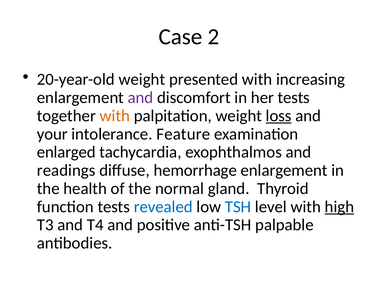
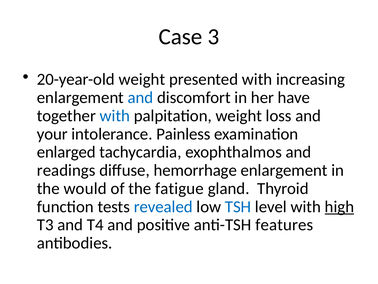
2: 2 -> 3
and at (140, 97) colour: purple -> blue
her tests: tests -> have
with at (115, 116) colour: orange -> blue
loss underline: present -> none
Feature: Feature -> Painless
health: health -> would
normal: normal -> fatigue
palpable: palpable -> features
